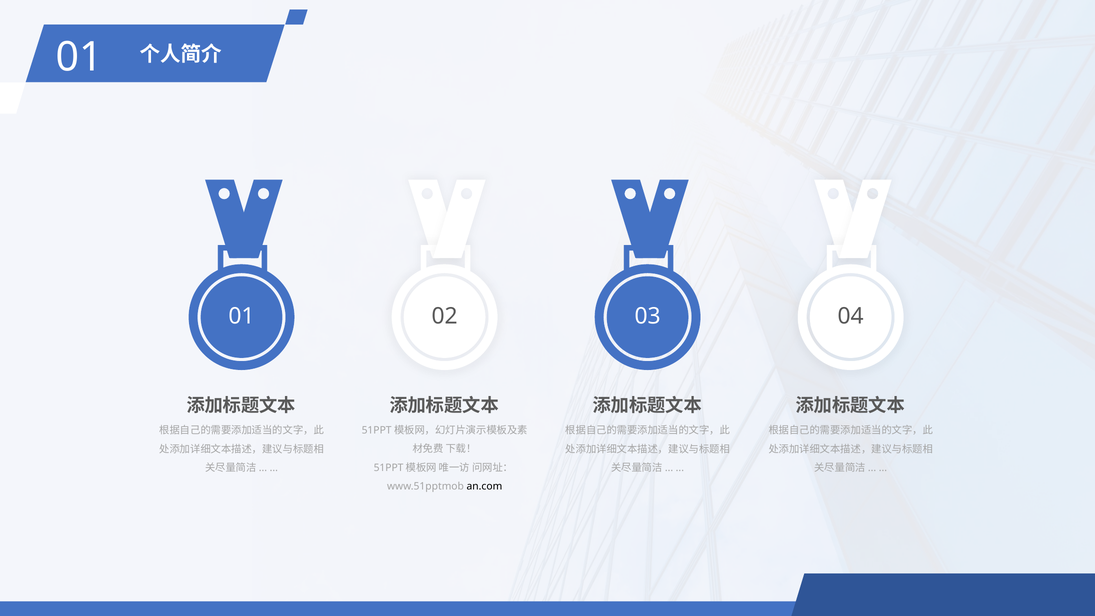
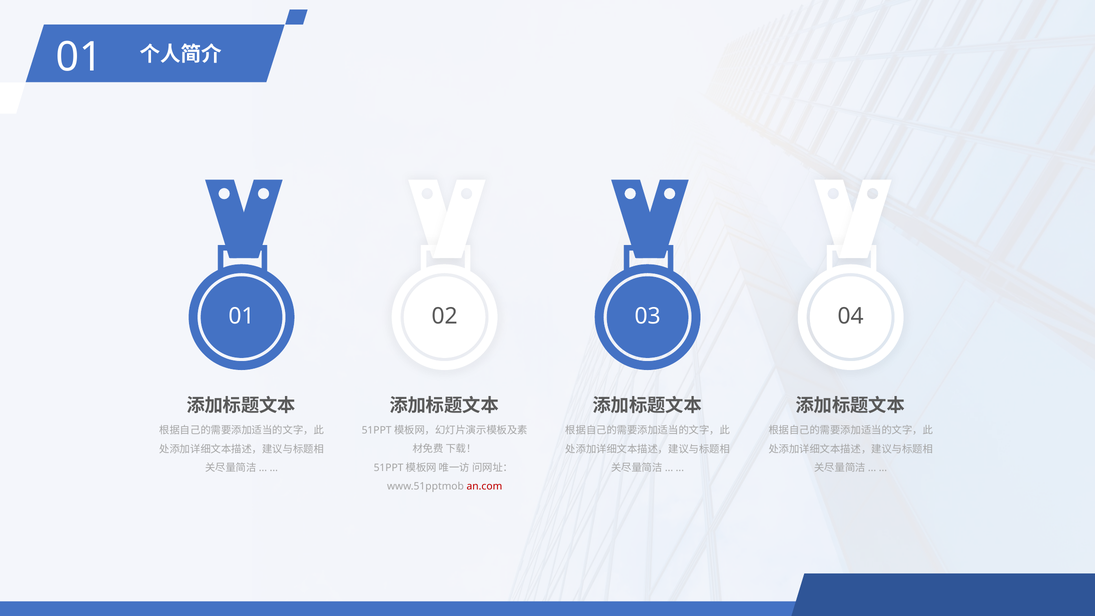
an.com colour: black -> red
